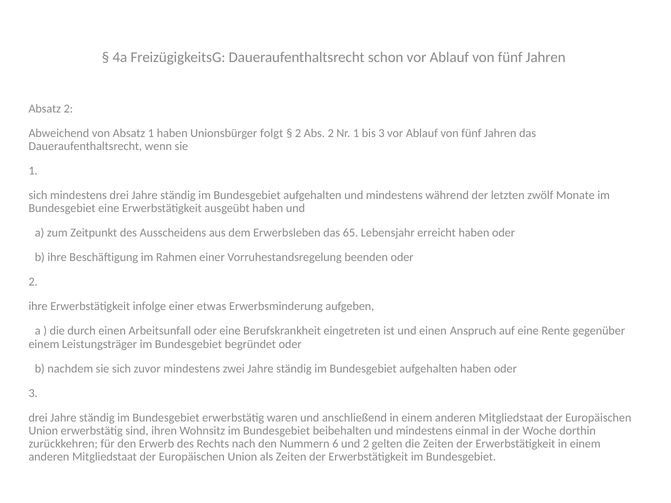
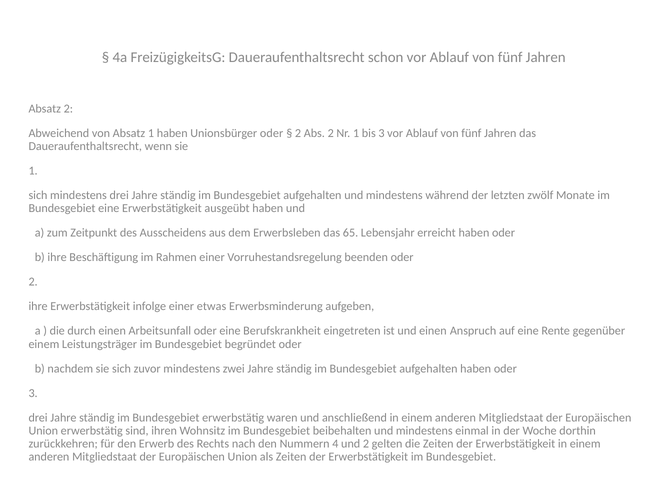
Unionsbürger folgt: folgt -> oder
6: 6 -> 4
